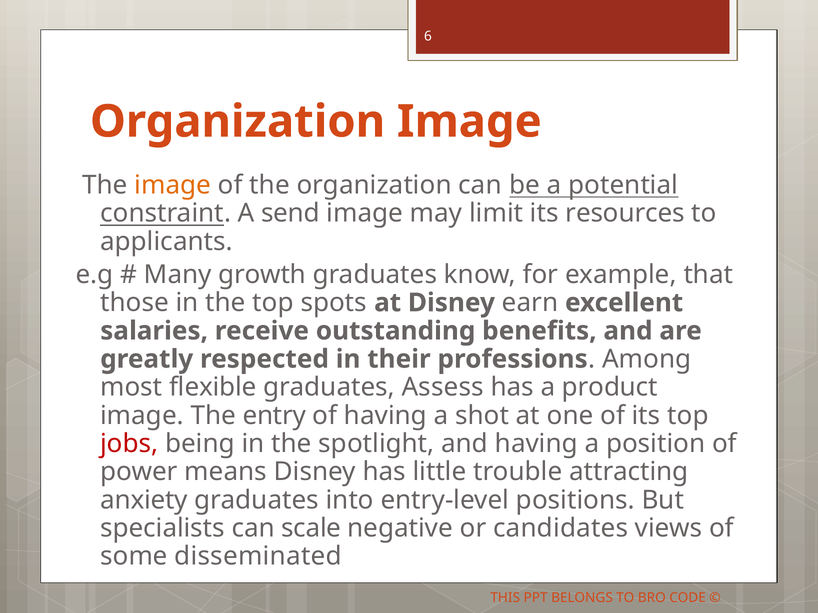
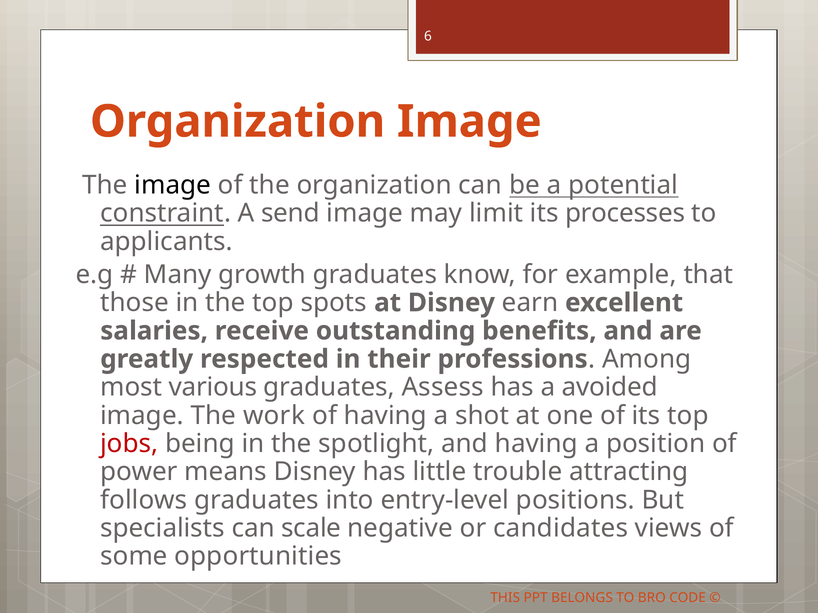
image at (173, 185) colour: orange -> black
resources: resources -> processes
flexible: flexible -> various
product: product -> avoided
entry: entry -> work
anxiety: anxiety -> follows
disseminated: disseminated -> opportunities
